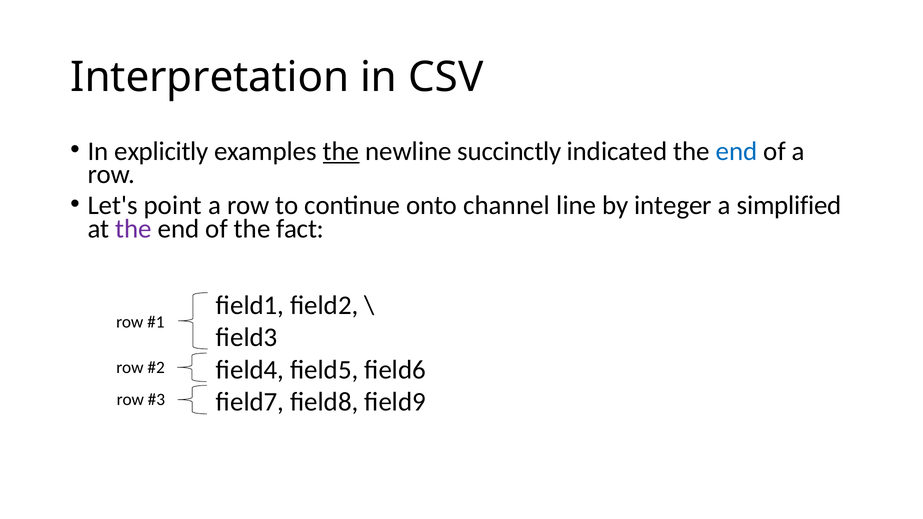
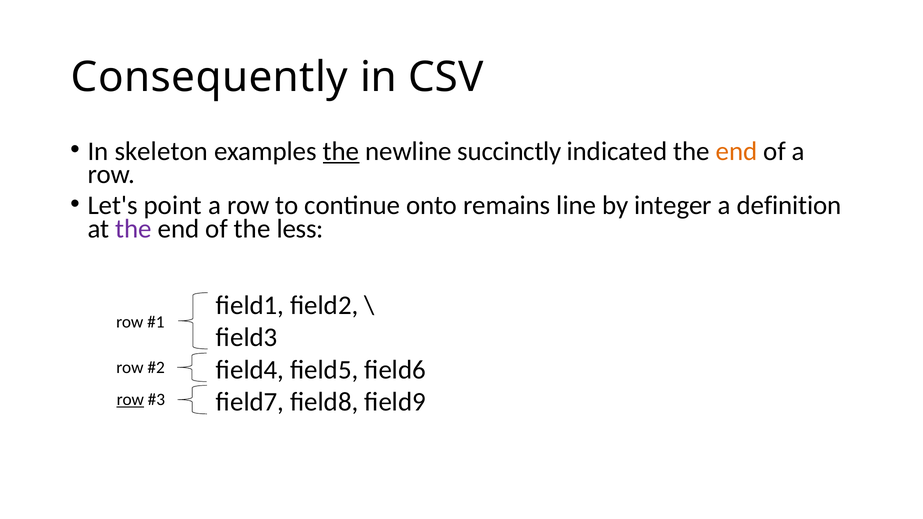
Interpretation: Interpretation -> Consequently
explicitly: explicitly -> skeleton
end at (737, 151) colour: blue -> orange
channel: channel -> remains
simplified: simplified -> definition
fact: fact -> less
row at (130, 400) underline: none -> present
